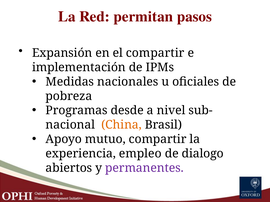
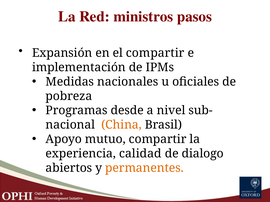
permitan: permitan -> ministros
empleo: empleo -> calidad
permanentes colour: purple -> orange
